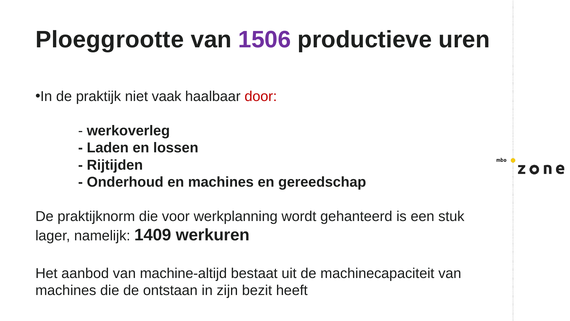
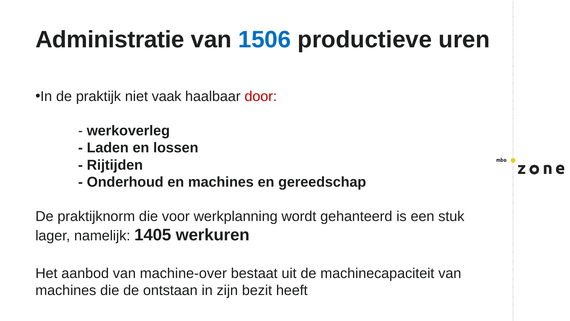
Ploeggrootte: Ploeggrootte -> Administratie
1506 colour: purple -> blue
1409: 1409 -> 1405
machine-altijd: machine-altijd -> machine-over
